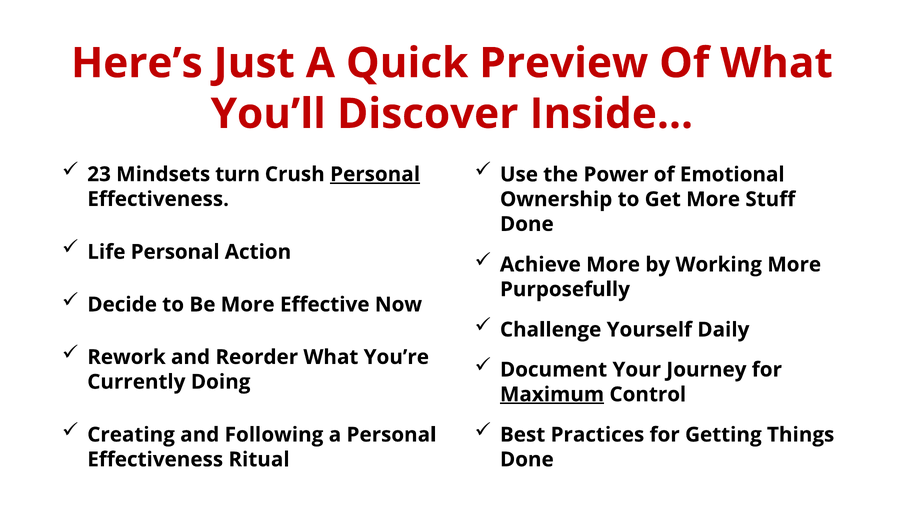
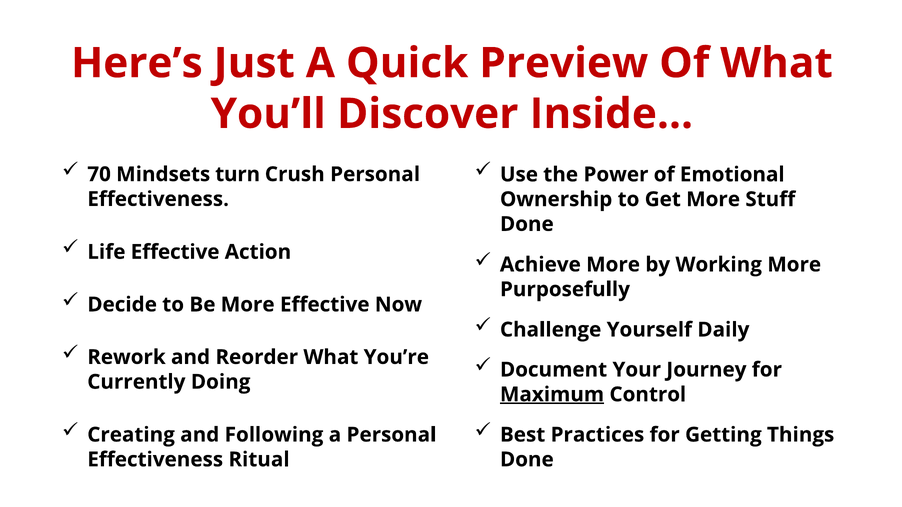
23: 23 -> 70
Personal at (375, 174) underline: present -> none
Life Personal: Personal -> Effective
